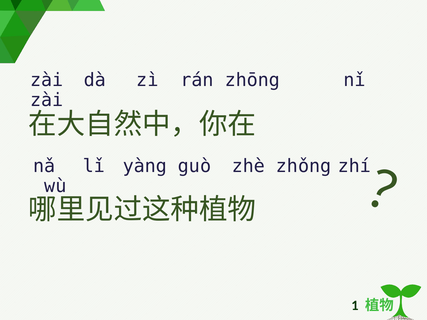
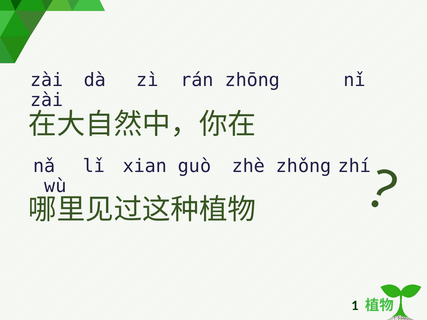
yàng: yàng -> xian
